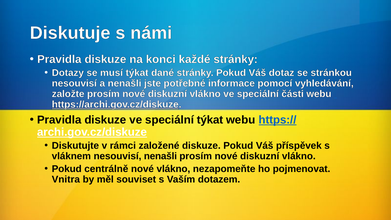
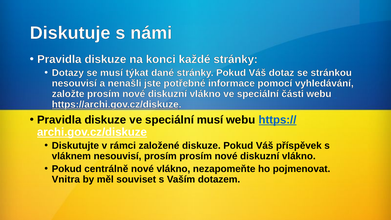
speciální týkat: týkat -> musí
nesouvisí nenašli: nenašli -> prosím
